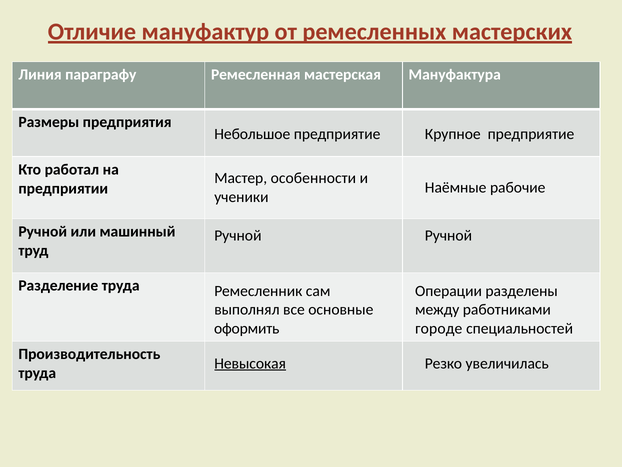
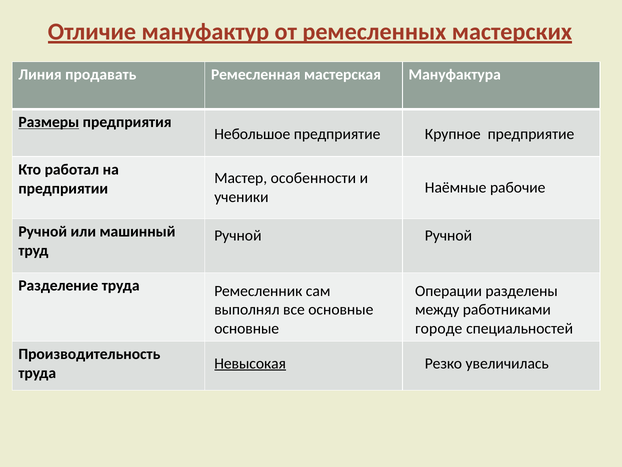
параграфу: параграфу -> продавать
Размеры underline: none -> present
оформить at (247, 328): оформить -> основные
